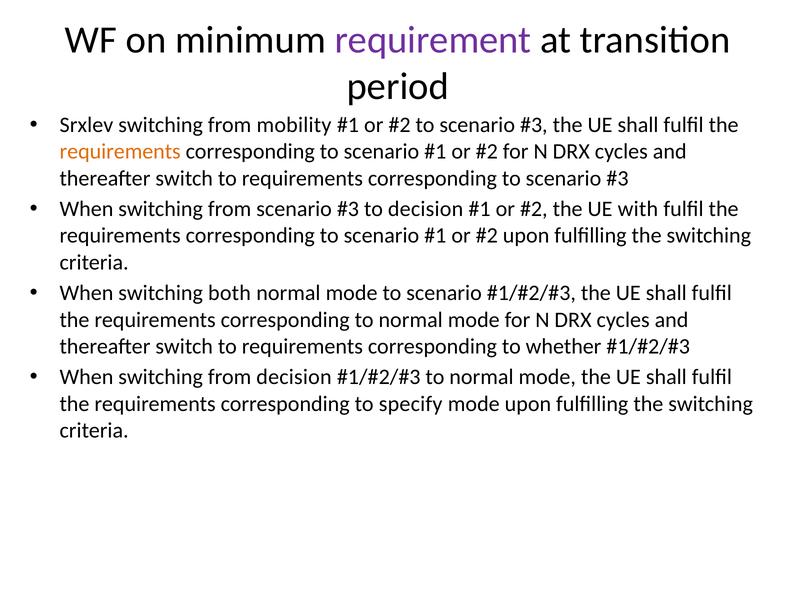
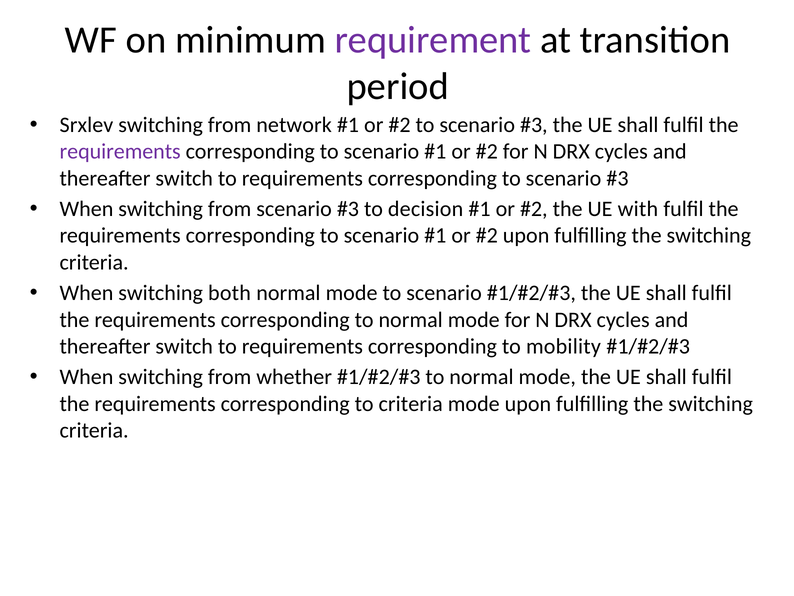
mobility: mobility -> network
requirements at (120, 152) colour: orange -> purple
whether: whether -> mobility
from decision: decision -> whether
to specify: specify -> criteria
